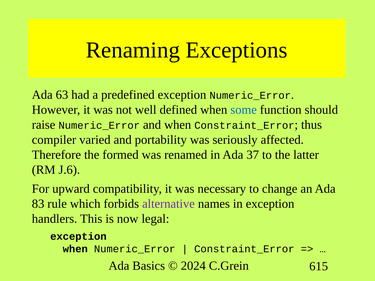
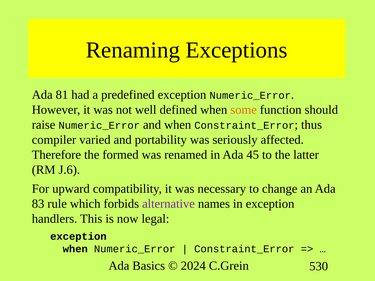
63: 63 -> 81
some colour: blue -> orange
37: 37 -> 45
615: 615 -> 530
